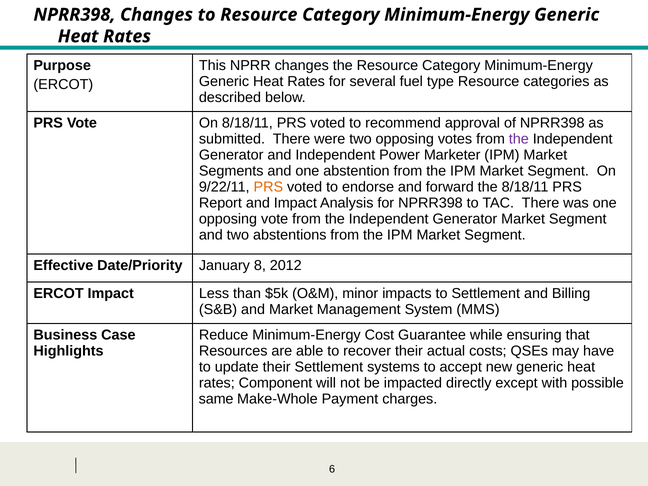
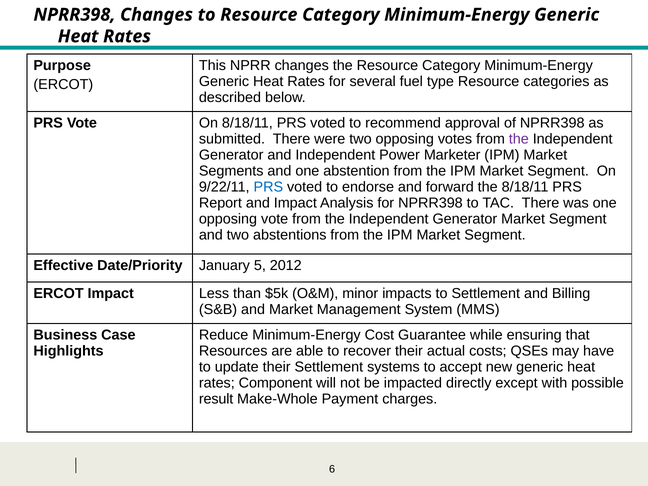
PRS at (268, 187) colour: orange -> blue
8: 8 -> 5
same: same -> result
